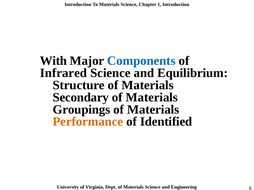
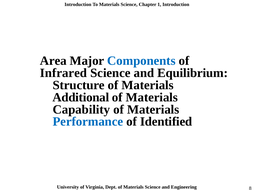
With: With -> Area
Secondary: Secondary -> Additional
Groupings: Groupings -> Capability
Performance colour: orange -> blue
